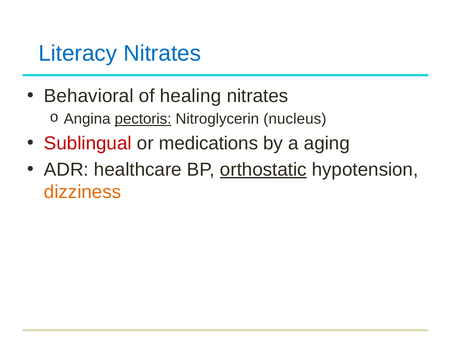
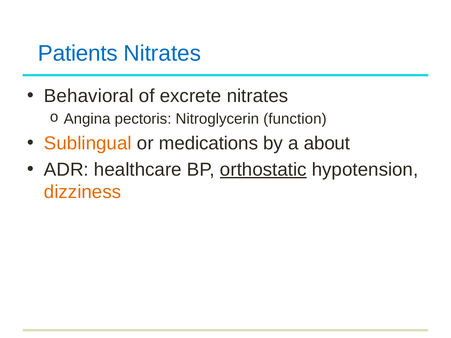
Literacy: Literacy -> Patients
healing: healing -> excrete
pectoris underline: present -> none
nucleus: nucleus -> function
Sublingual colour: red -> orange
aging: aging -> about
